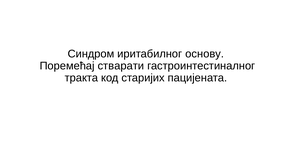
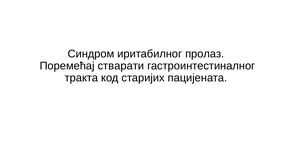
основу: основу -> пролаз
